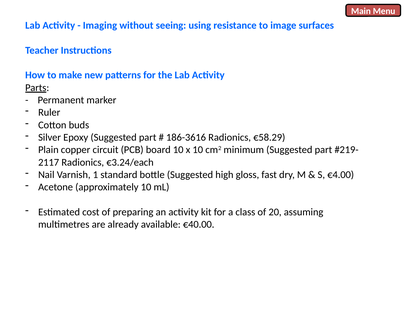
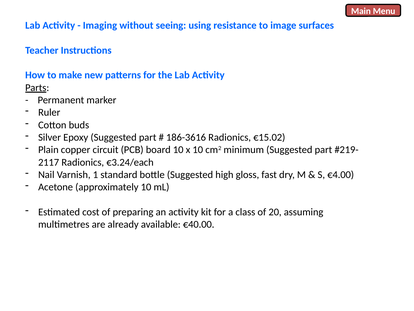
€58.29: €58.29 -> €15.02
